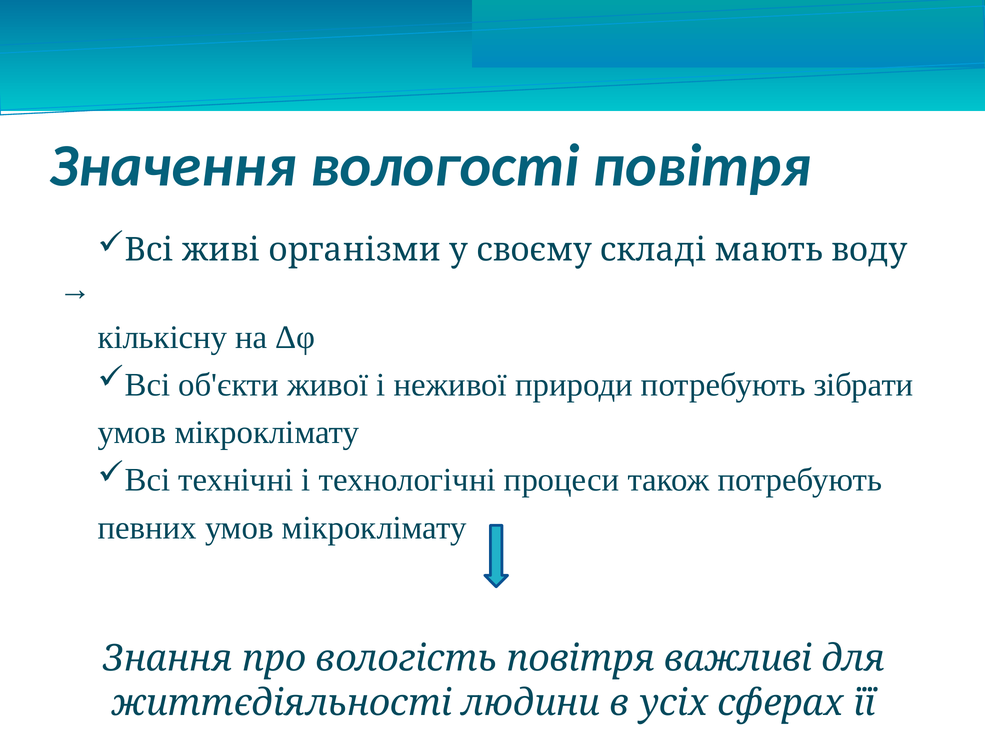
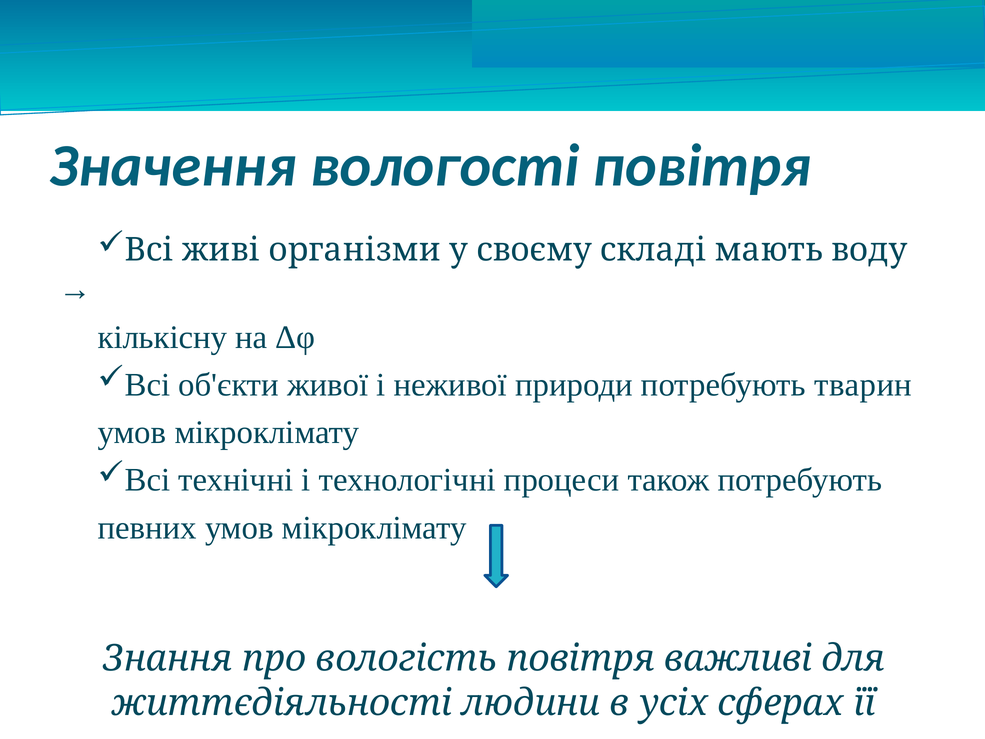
зібрати: зібрати -> тварин
